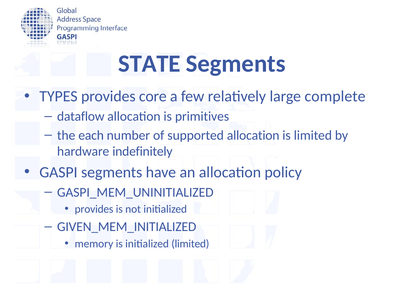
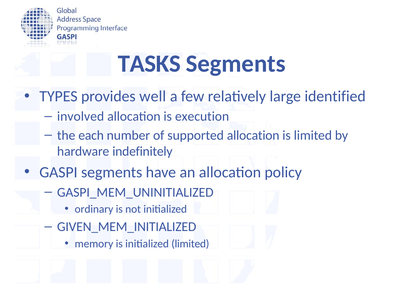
STATE: STATE -> TASKS
core: core -> well
complete: complete -> identified
dataflow: dataflow -> involved
primitives: primitives -> execution
provides at (94, 209): provides -> ordinary
